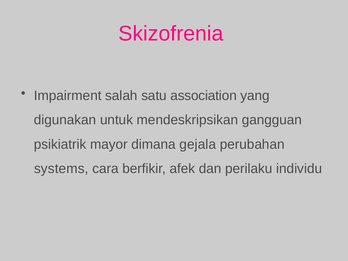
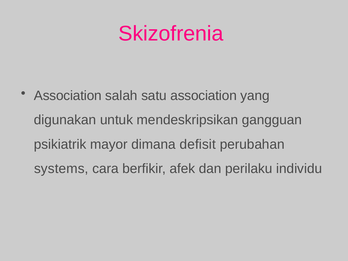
Impairment at (68, 96): Impairment -> Association
gejala: gejala -> defisit
